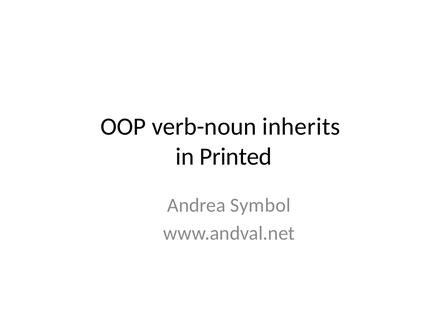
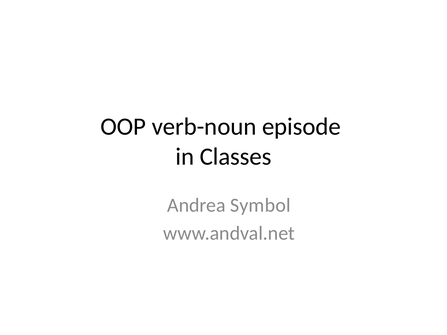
inherits: inherits -> episode
Printed: Printed -> Classes
